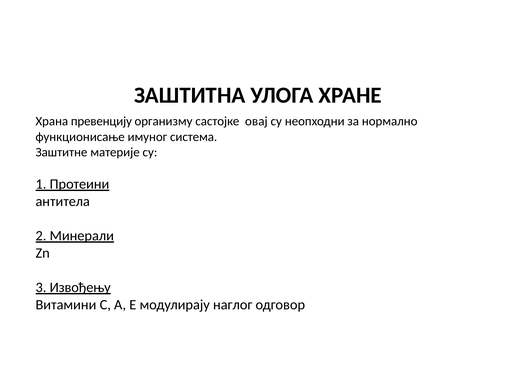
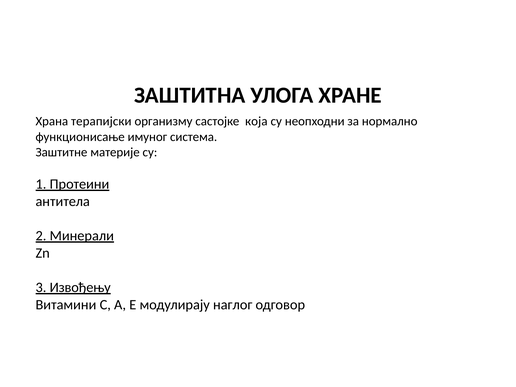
превенцију: превенцију -> терапијски
овај: овај -> која
